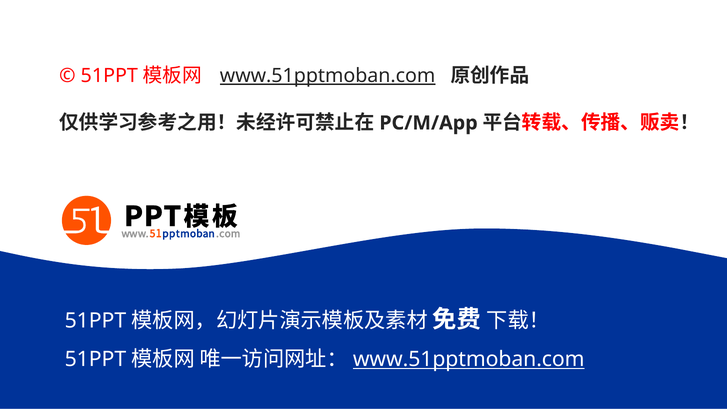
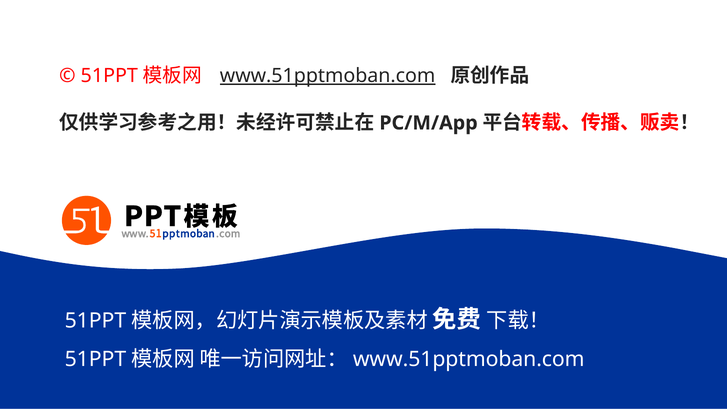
www.51pptmoban.com at (469, 359) underline: present -> none
